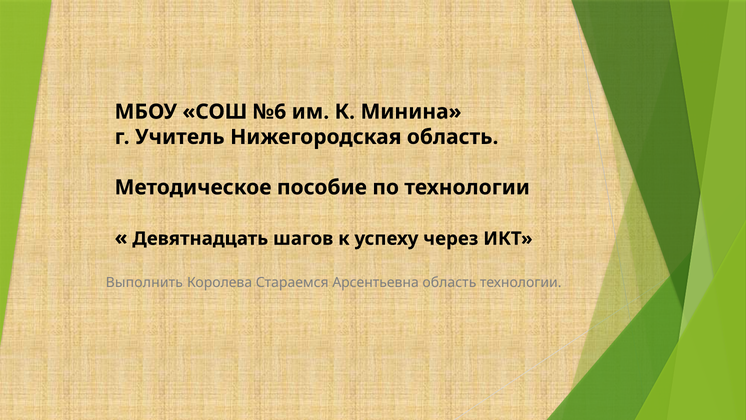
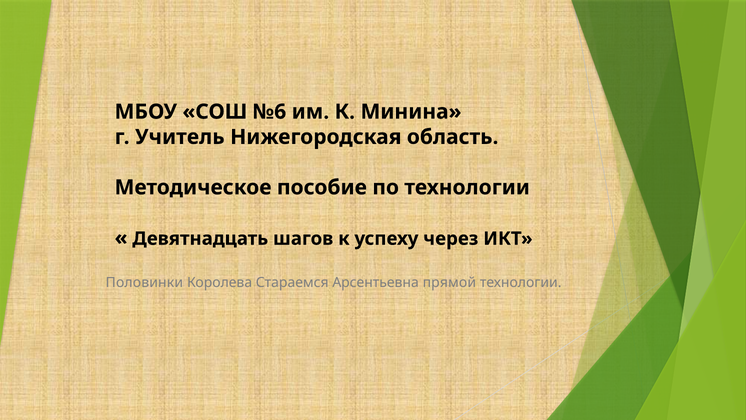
Выполнить: Выполнить -> Половинки
Арсентьевна область: область -> прямой
